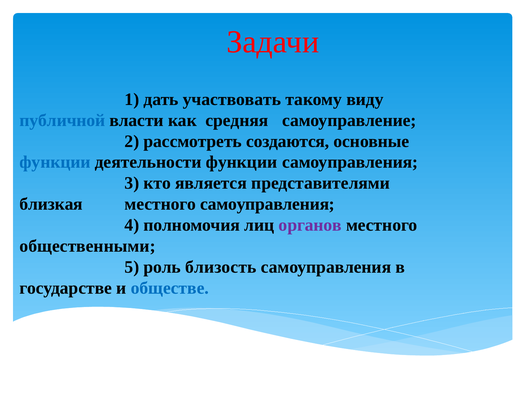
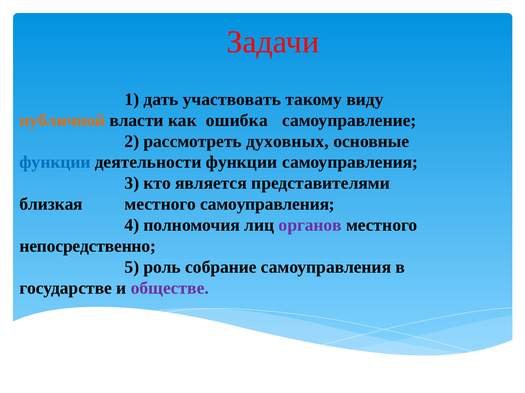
публичной colour: blue -> orange
средняя: средняя -> ошибка
создаются: создаются -> духовных
общественными: общественными -> непосредственно
близость: близость -> собрание
обществе colour: blue -> purple
